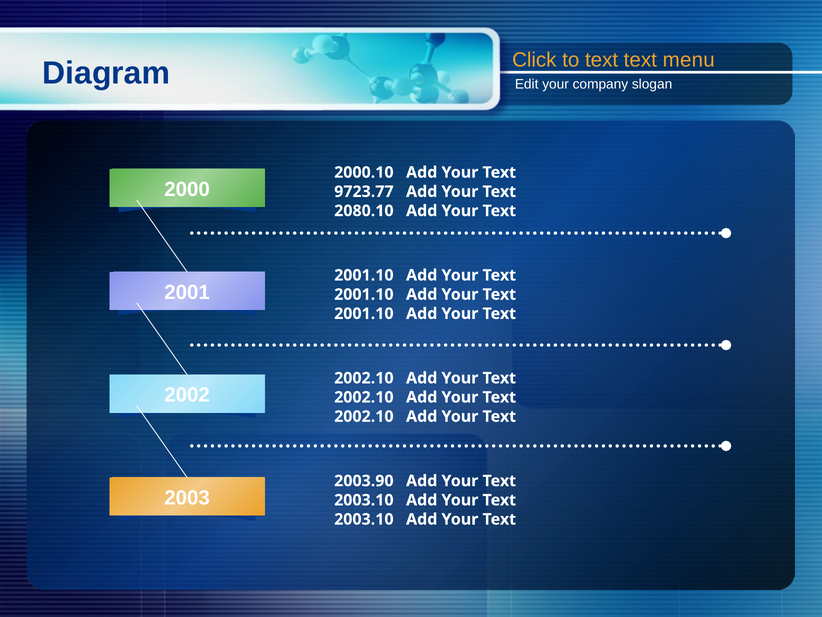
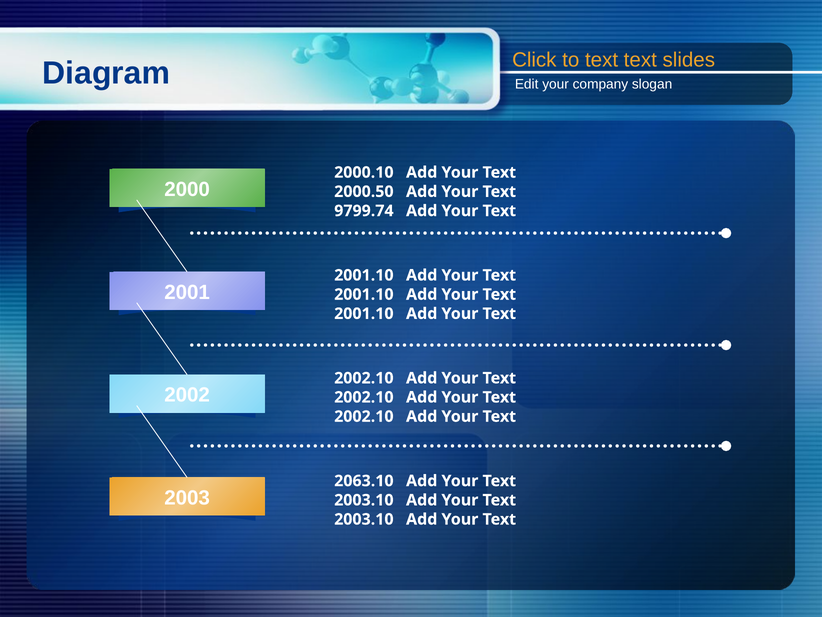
menu: menu -> slides
9723.77: 9723.77 -> 2000.50
2080.10: 2080.10 -> 9799.74
2003.90: 2003.90 -> 2063.10
